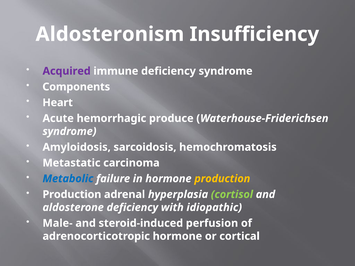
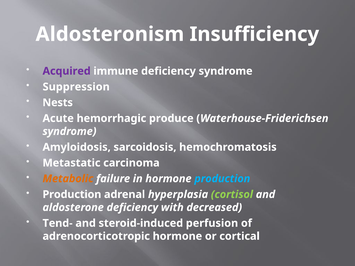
Components: Components -> Suppression
Heart: Heart -> Nests
Metabolic colour: blue -> orange
production at (222, 179) colour: yellow -> light blue
idiopathic: idiopathic -> decreased
Male-: Male- -> Tend-
